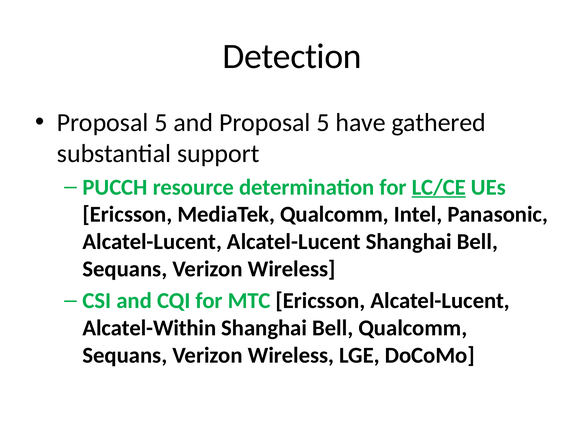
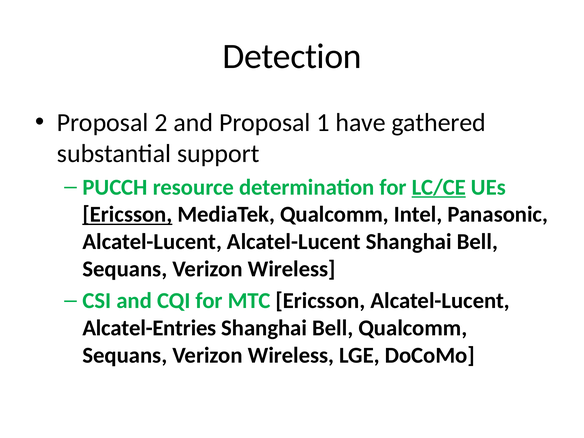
5 at (161, 123): 5 -> 2
and Proposal 5: 5 -> 1
Ericsson at (127, 214) underline: none -> present
Alcatel-Within: Alcatel-Within -> Alcatel-Entries
